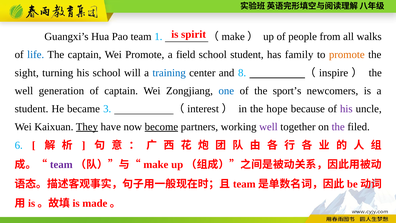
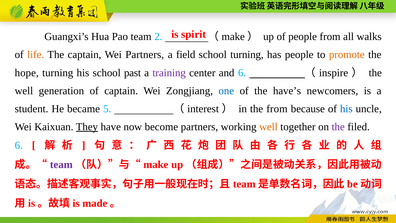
1: 1 -> 2
life colour: blue -> orange
Wei Promote: Promote -> Partners
school student: student -> turning
has family: family -> people
sight: sight -> hope
will: will -> past
training colour: blue -> purple
and 8: 8 -> 6
sport’s: sport’s -> have’s
3: 3 -> 5
the hope: hope -> from
his at (346, 109) colour: purple -> blue
become underline: present -> none
well at (268, 127) colour: purple -> orange
